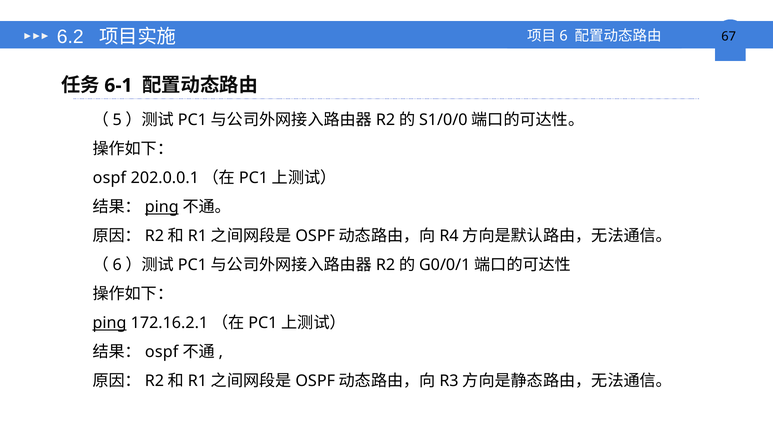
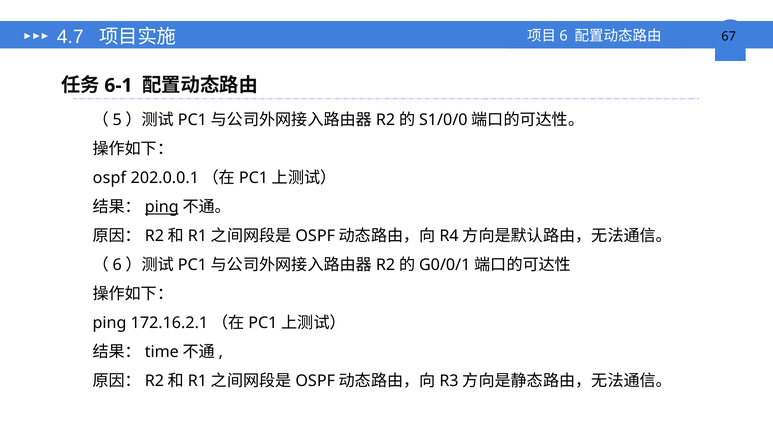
6.2: 6.2 -> 4.7
ping at (110, 323) underline: present -> none
ospf at (162, 352): ospf -> time
